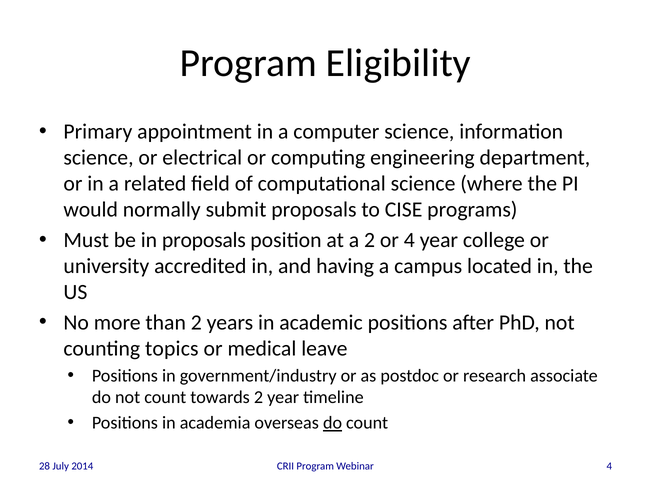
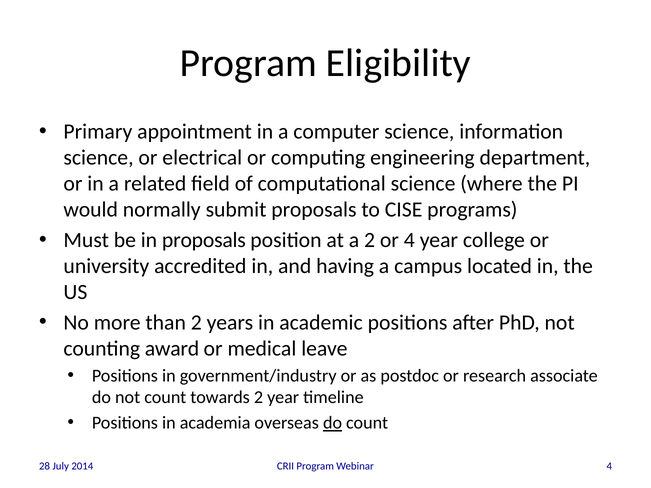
topics: topics -> award
